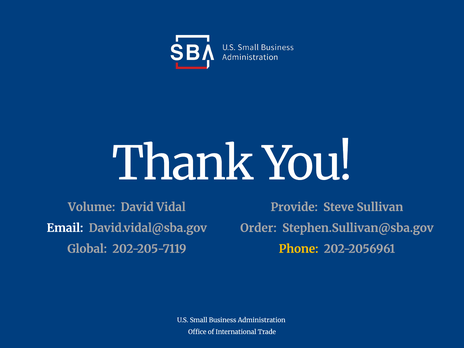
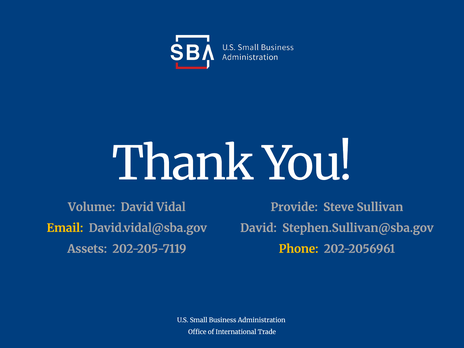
Email colour: white -> yellow
Order at (258, 228): Order -> David
Global: Global -> Assets
